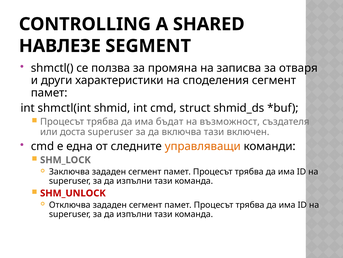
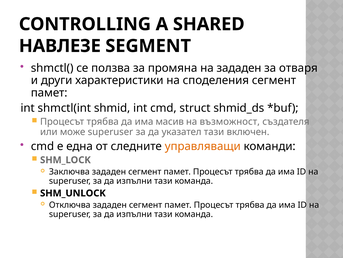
на записва: записва -> зададен
бъдат: бъдат -> масив
доста: доста -> може
включва: включва -> указател
SHM_UNLOCK colour: red -> black
